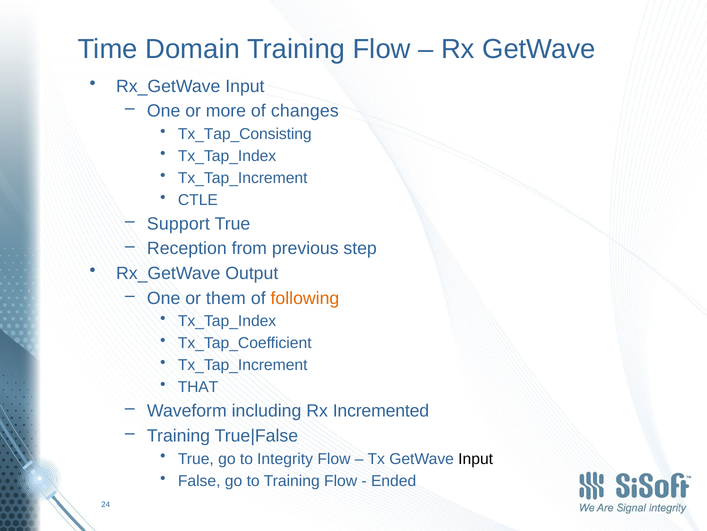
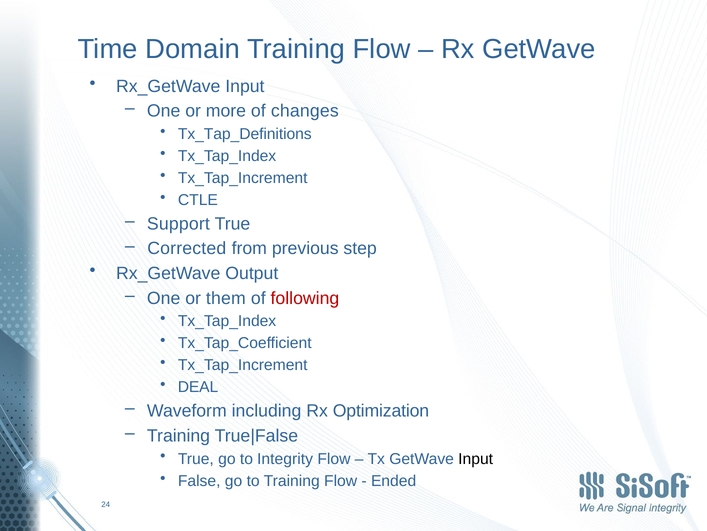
Tx_Tap_Consisting: Tx_Tap_Consisting -> Tx_Tap_Definitions
Reception: Reception -> Corrected
following colour: orange -> red
THAT: THAT -> DEAL
Incremented: Incremented -> Optimization
